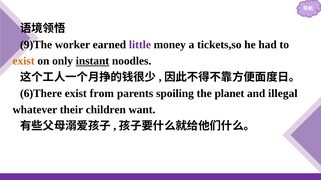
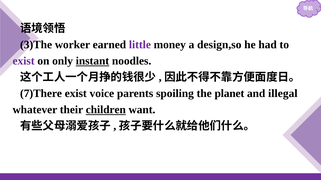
9)The: 9)The -> 3)The
tickets,so: tickets,so -> design,so
exist at (24, 61) colour: orange -> purple
6)There: 6)There -> 7)There
from: from -> voice
children underline: none -> present
